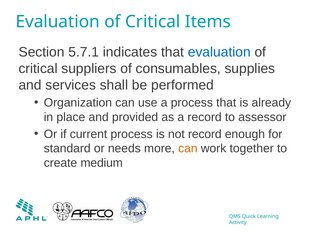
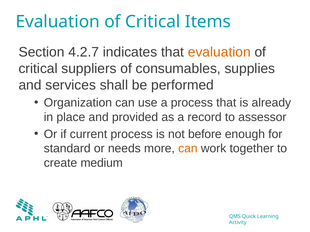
5.7.1: 5.7.1 -> 4.2.7
evaluation at (219, 52) colour: blue -> orange
not record: record -> before
